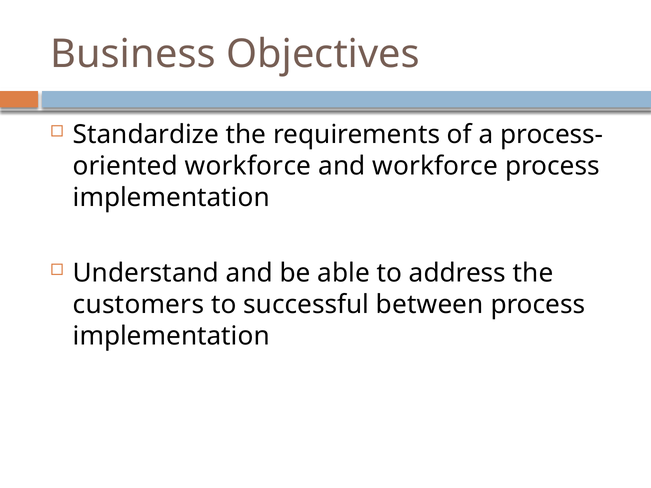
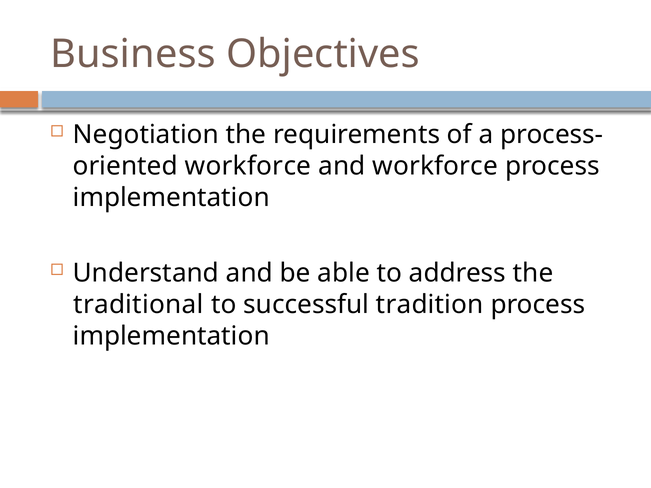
Standardize: Standardize -> Negotiation
customers: customers -> traditional
between: between -> tradition
